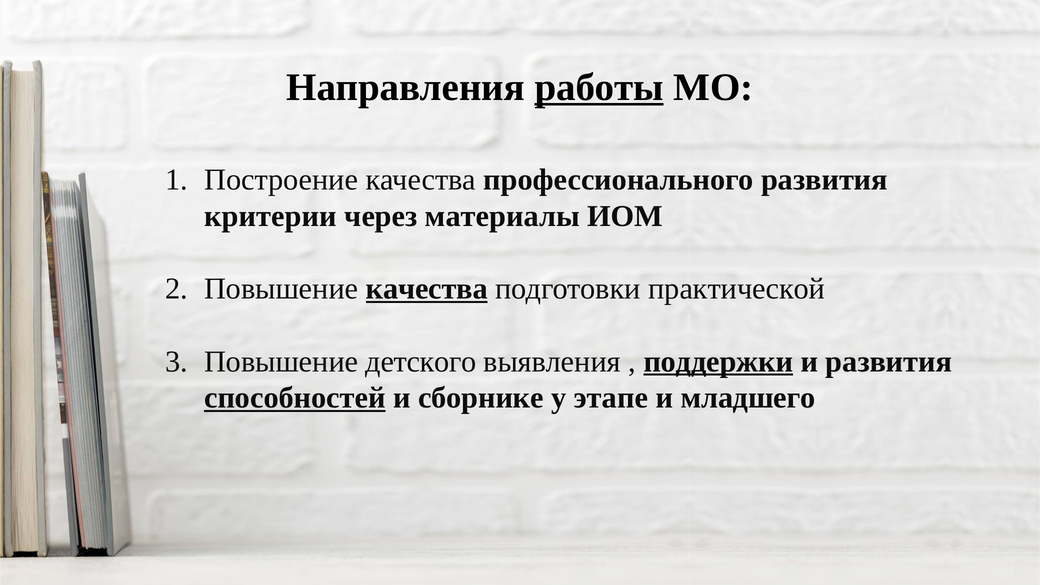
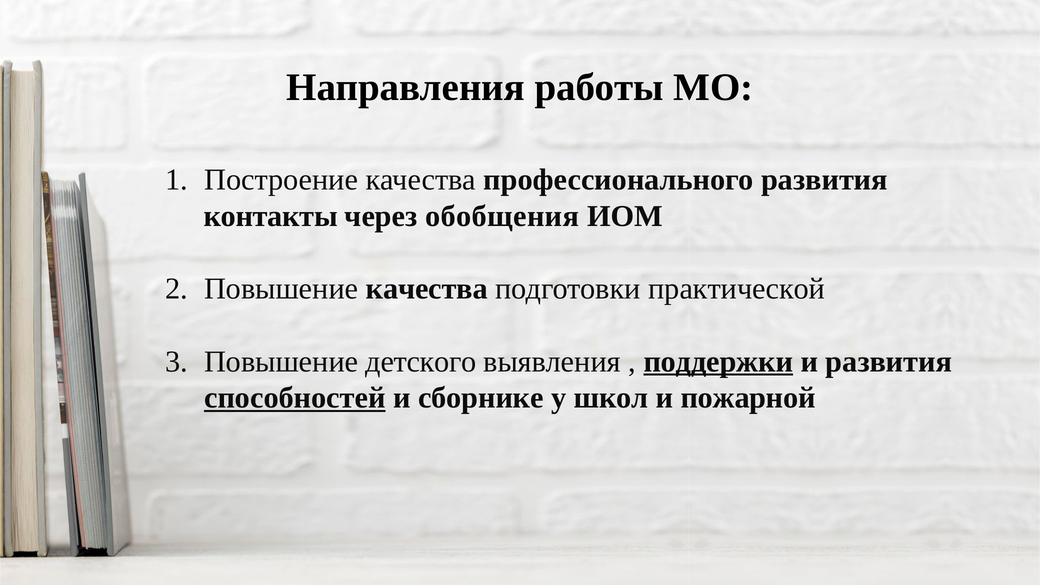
работы underline: present -> none
критерии: критерии -> контакты
материалы: материалы -> обобщения
качества at (427, 289) underline: present -> none
этапе: этапе -> школ
младшего: младшего -> пожарной
